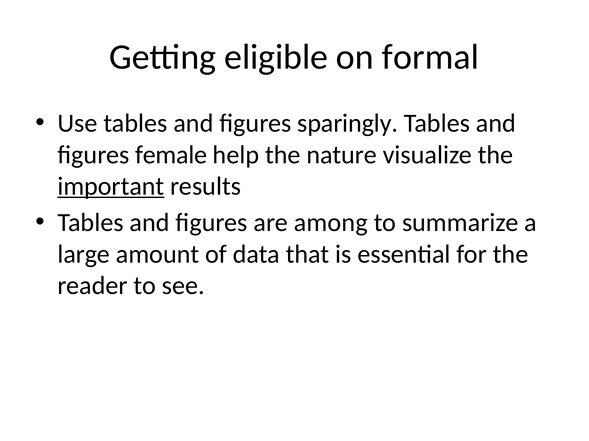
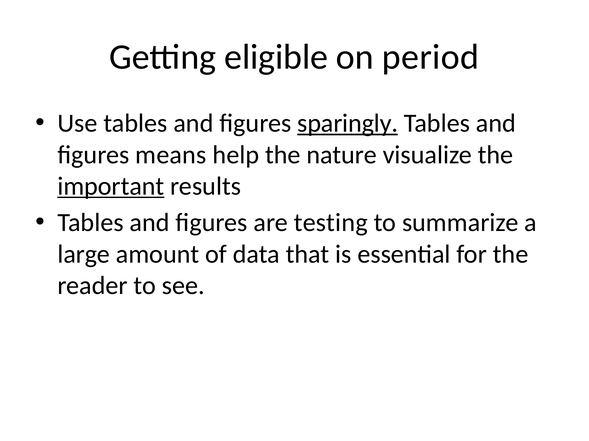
formal: formal -> period
sparingly underline: none -> present
female: female -> means
among: among -> testing
